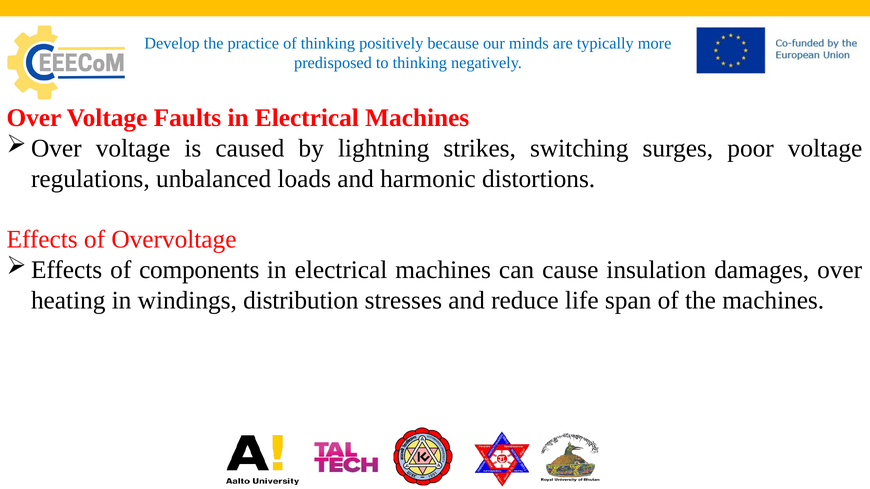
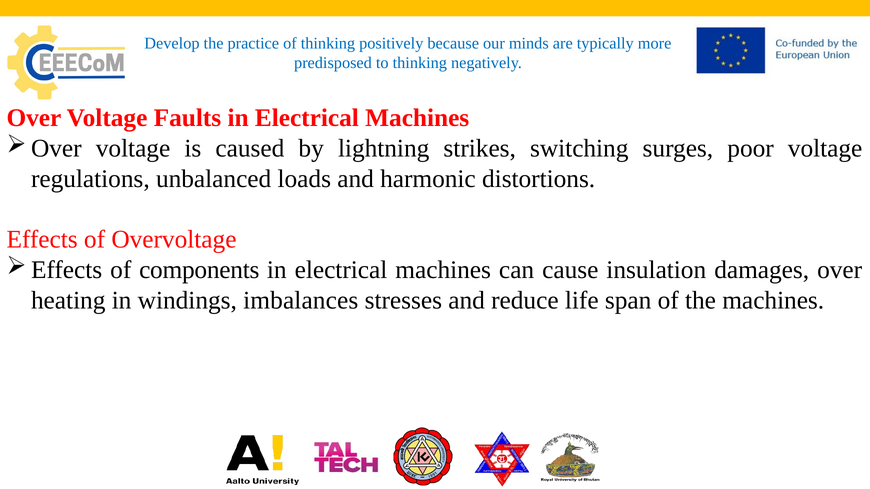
distribution: distribution -> imbalances
